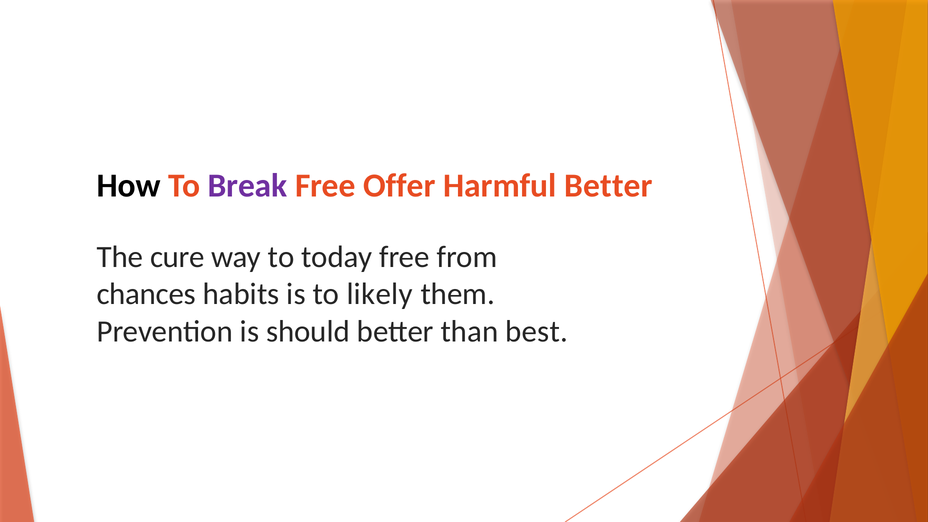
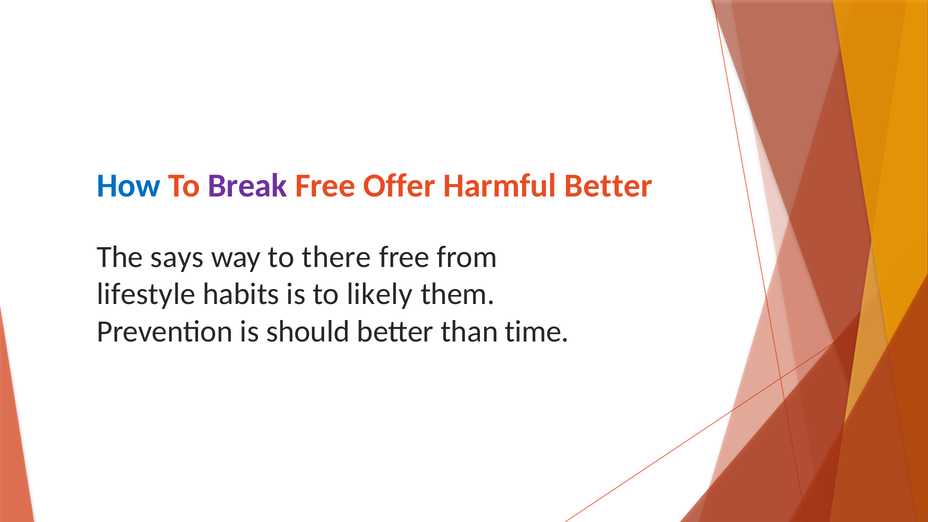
How colour: black -> blue
cure: cure -> says
today: today -> there
chances: chances -> lifestyle
best: best -> time
